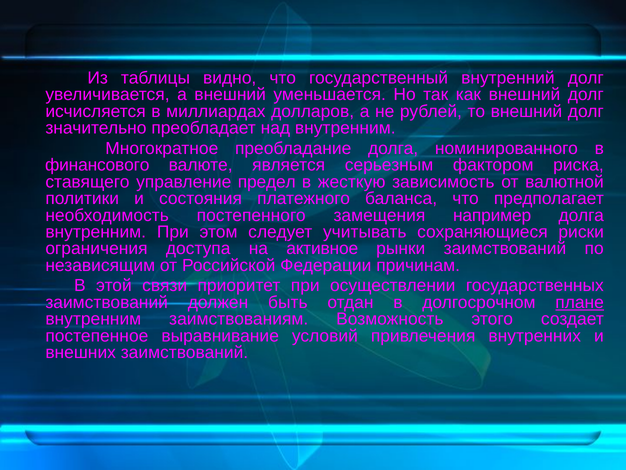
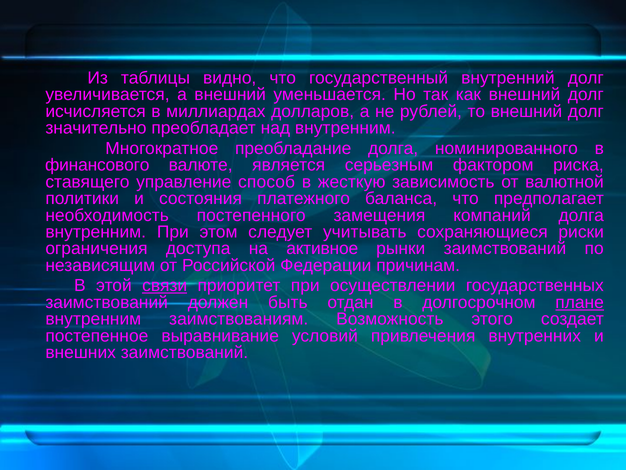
предел: предел -> способ
например: например -> компаний
связи underline: none -> present
